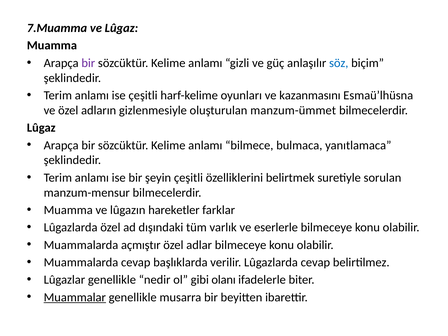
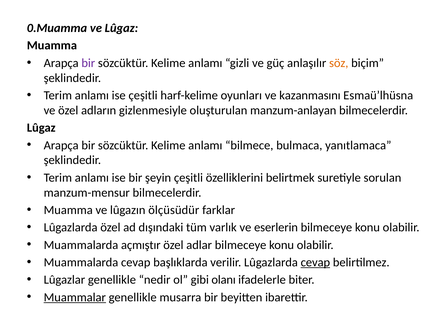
7.Muamma: 7.Muamma -> 0.Muamma
söz colour: blue -> orange
manzum-ümmet: manzum-ümmet -> manzum-anlayan
hareketler: hareketler -> ölçüsüdür
eserlerle: eserlerle -> eserlerin
cevap at (315, 262) underline: none -> present
